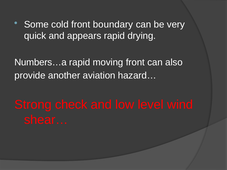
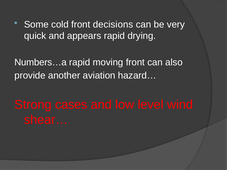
boundary: boundary -> decisions
check: check -> cases
